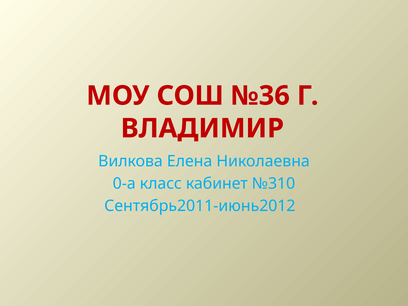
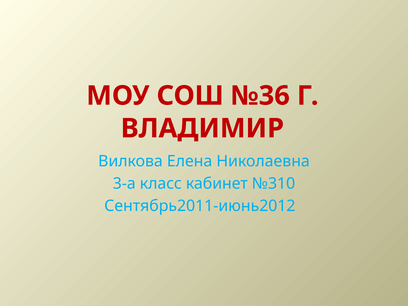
0-а: 0-а -> 3-а
